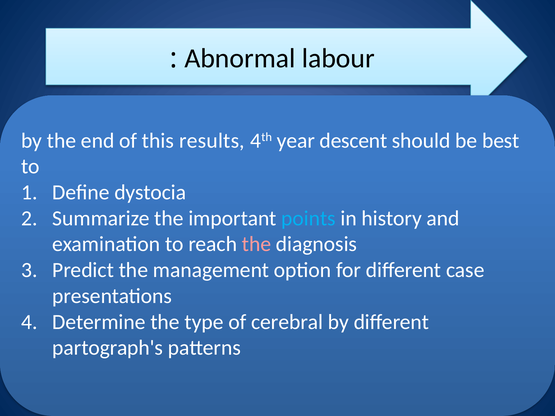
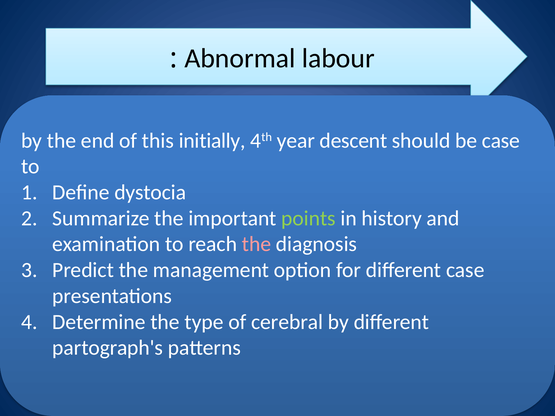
results: results -> initially
be best: best -> case
points colour: light blue -> light green
